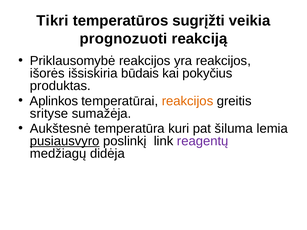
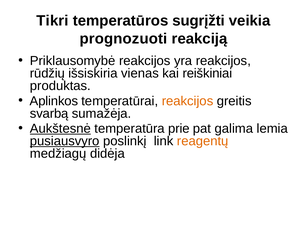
išorės: išorės -> rūdžių
būdais: būdais -> vienas
pokyčius: pokyčius -> reiškiniai
srityse: srityse -> svarbą
Aukštesnė underline: none -> present
kuri: kuri -> prie
šiluma: šiluma -> galima
reagentų colour: purple -> orange
